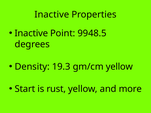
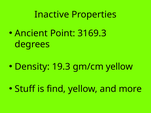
Inactive at (31, 33): Inactive -> Ancient
9948.5: 9948.5 -> 3169.3
Start: Start -> Stuff
rust: rust -> find
